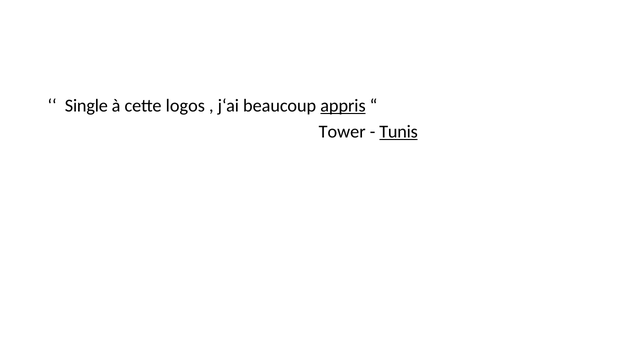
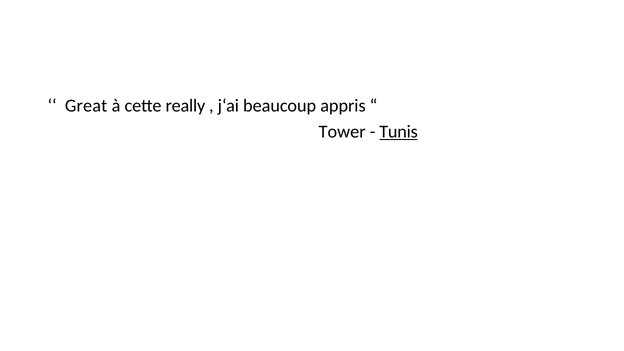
Single: Single -> Great
logos: logos -> really
appris underline: present -> none
